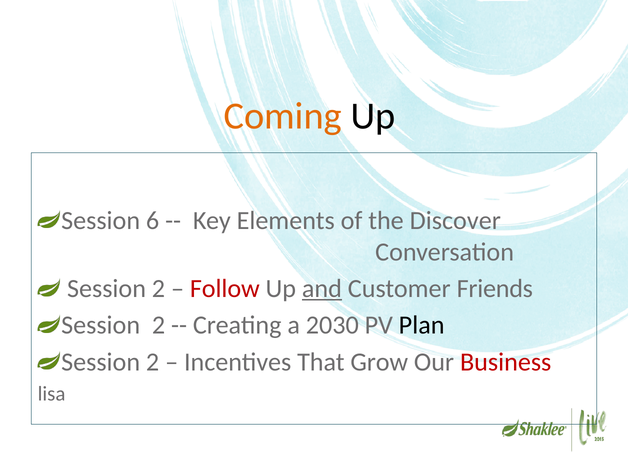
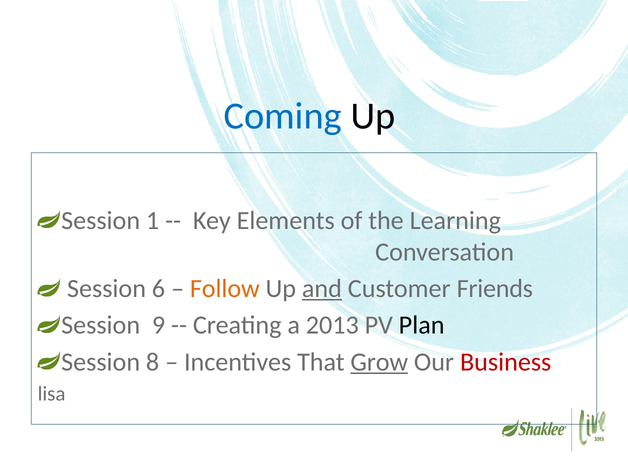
Coming colour: orange -> blue
6: 6 -> 1
Discover: Discover -> Learning
2 at (158, 289): 2 -> 6
Follow colour: red -> orange
2 at (159, 325): 2 -> 9
2030: 2030 -> 2013
2 at (153, 362): 2 -> 8
Grow underline: none -> present
